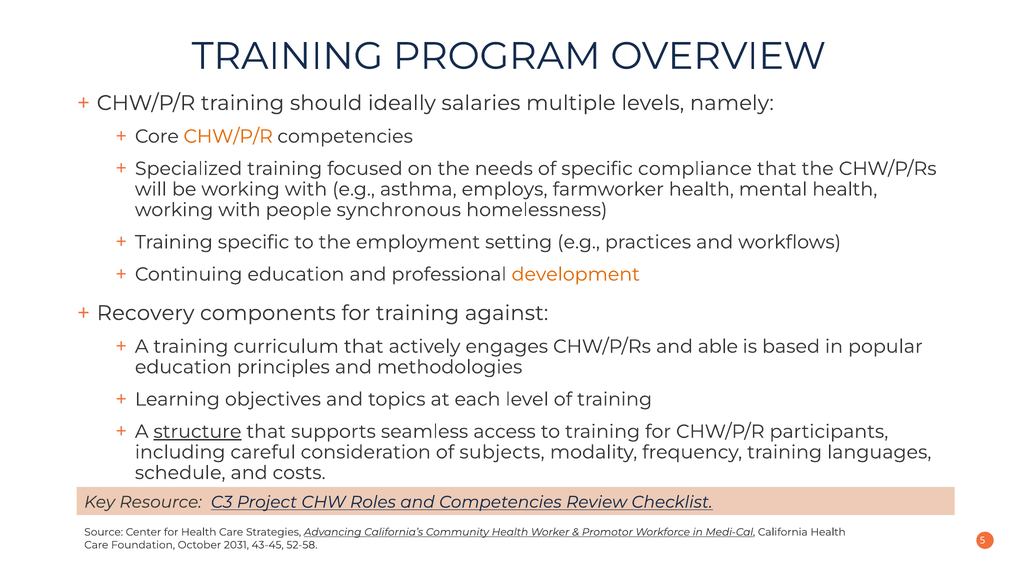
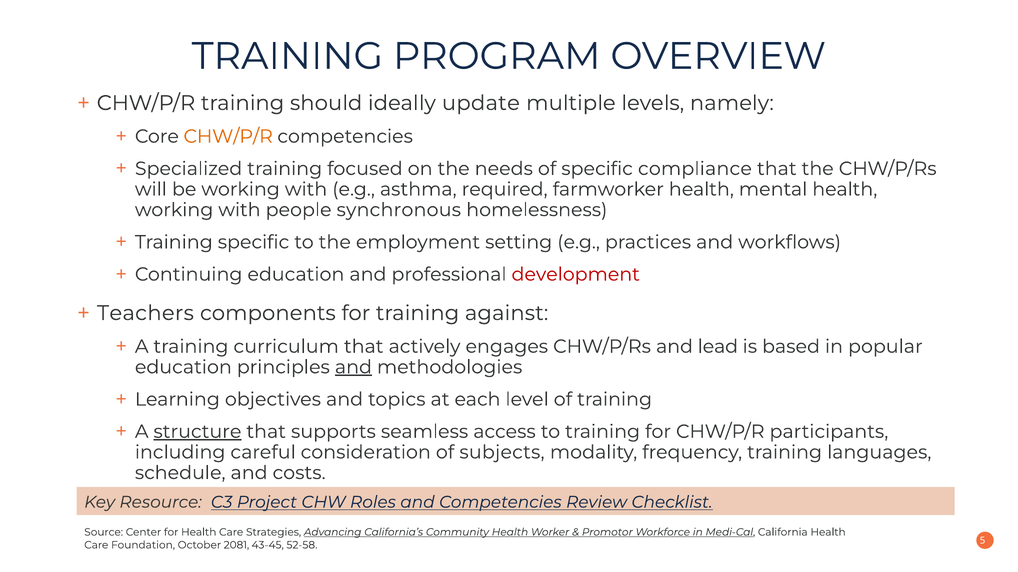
salaries: salaries -> update
employs: employs -> required
development colour: orange -> red
Recovery: Recovery -> Teachers
able: able -> lead
and at (353, 367) underline: none -> present
2031: 2031 -> 2081
